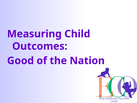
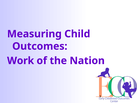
Good: Good -> Work
